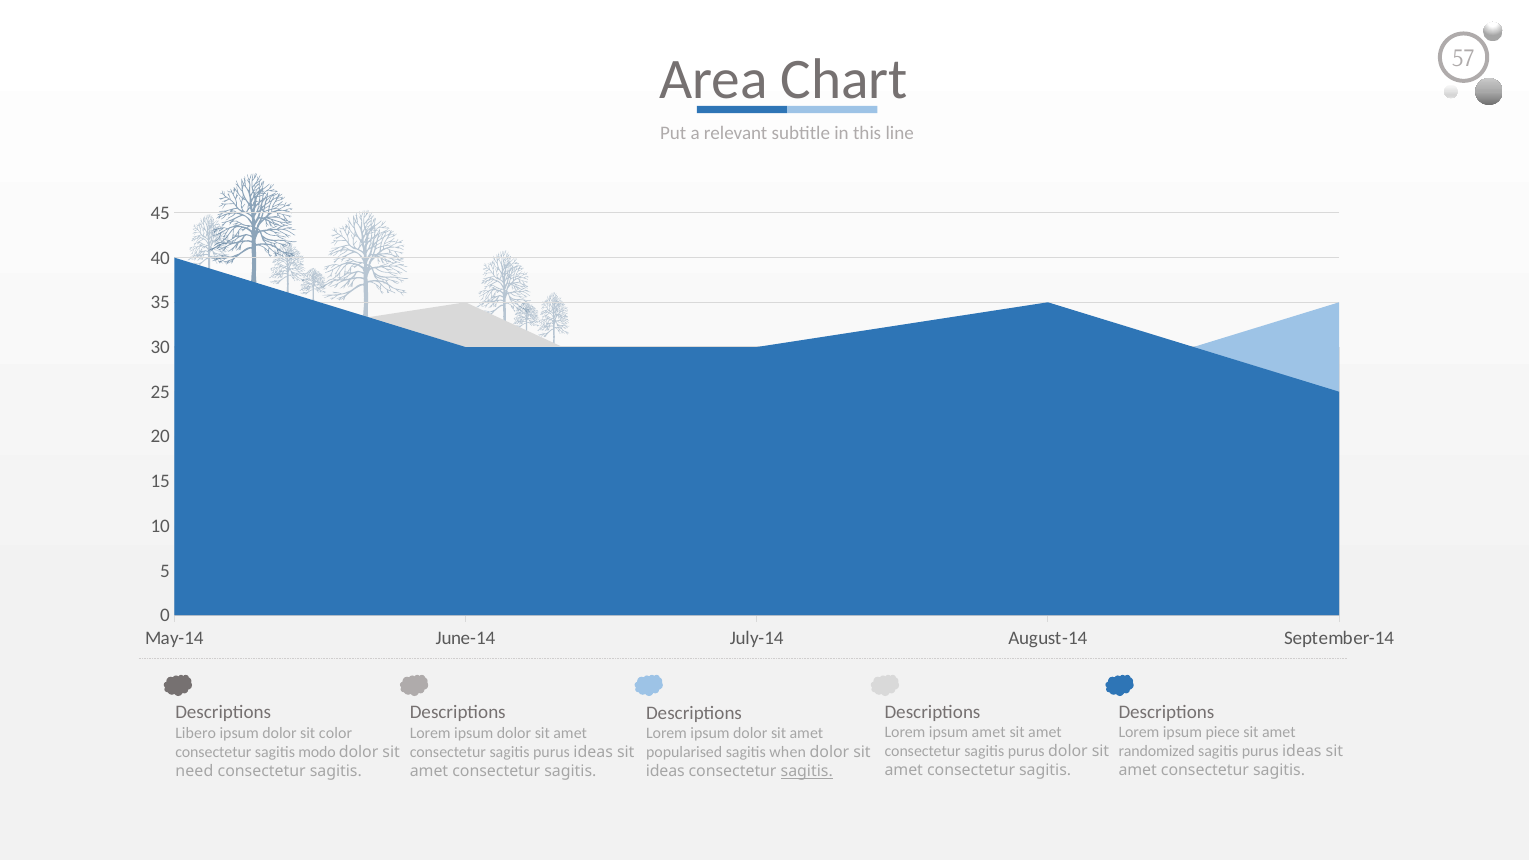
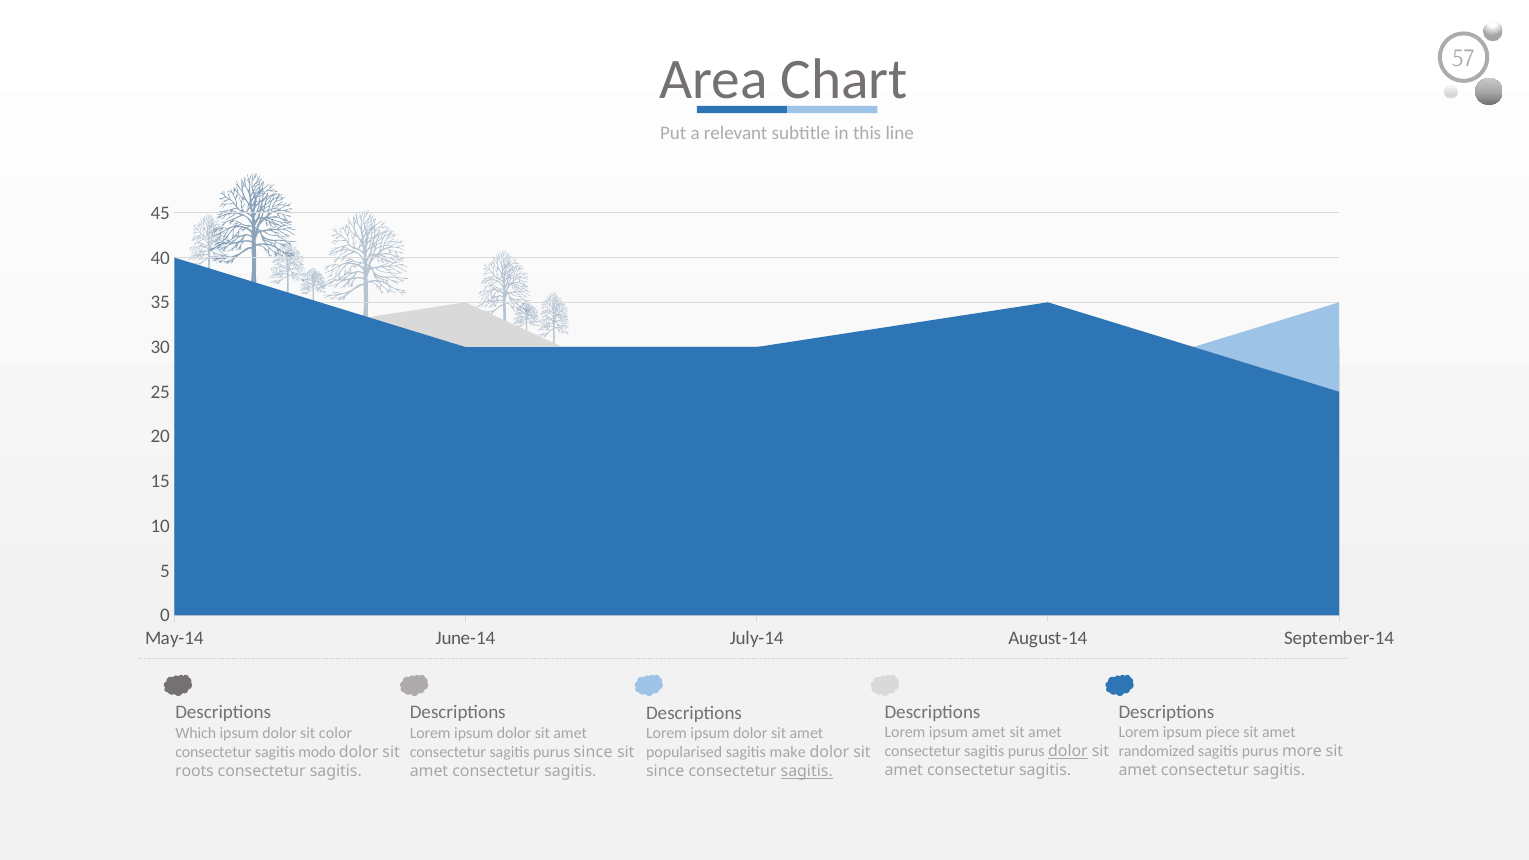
Libero: Libero -> Which
dolor at (1068, 751) underline: none -> present
ideas at (1302, 751): ideas -> more
consectetur sagitis purus ideas: ideas -> since
when: when -> make
need: need -> roots
ideas at (665, 772): ideas -> since
